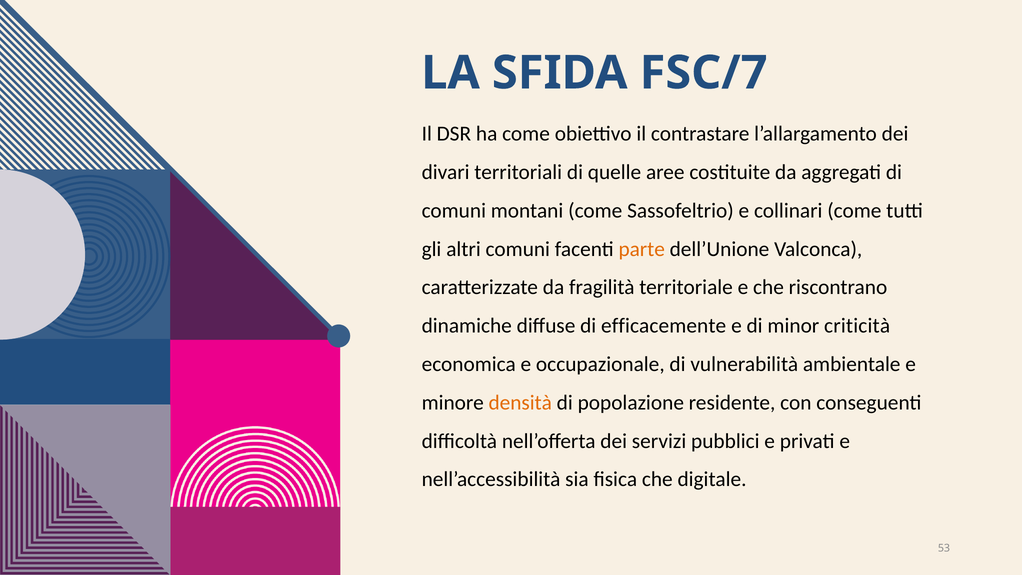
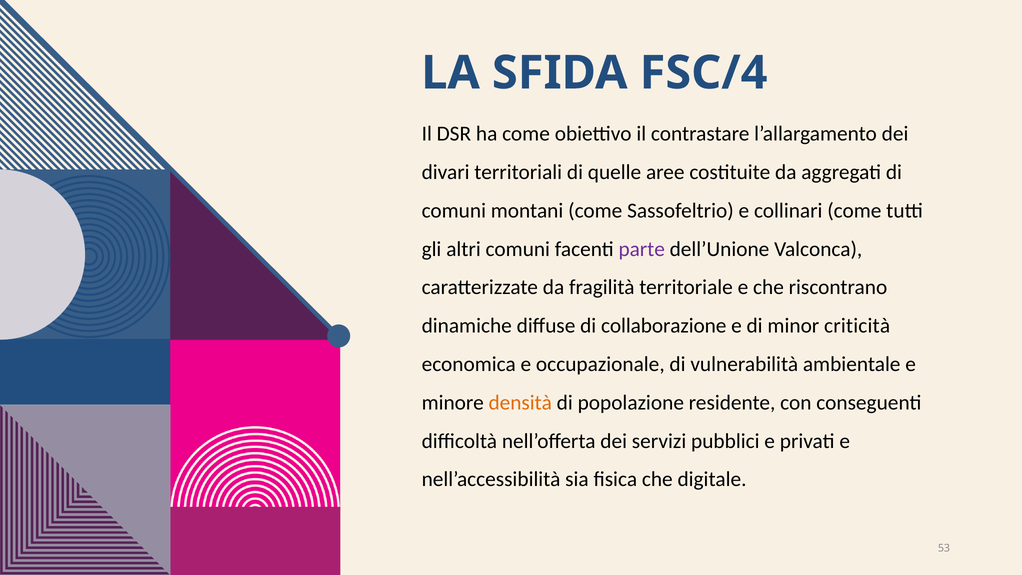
FSC/7: FSC/7 -> FSC/4
parte colour: orange -> purple
efficacemente: efficacemente -> collaborazione
